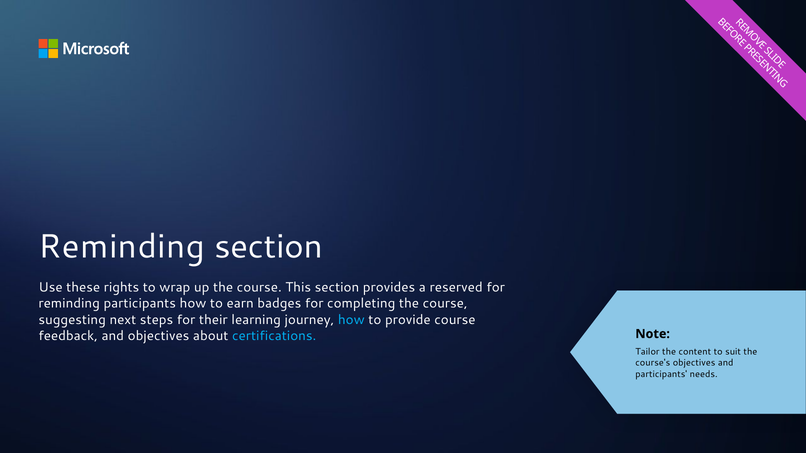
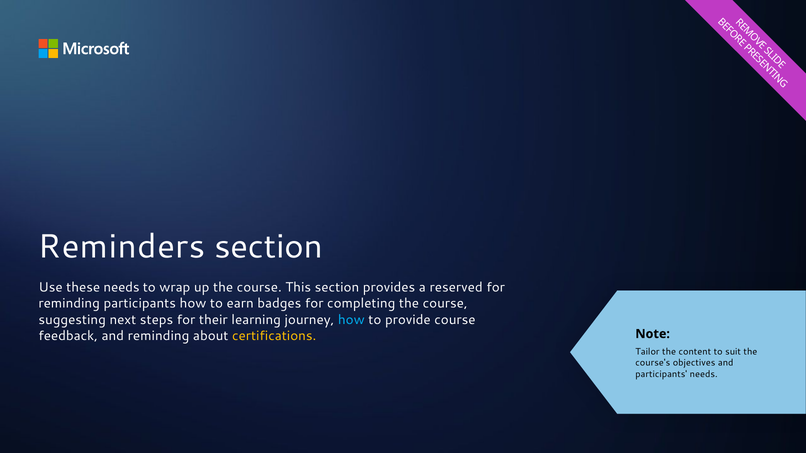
Reminding at (122, 247): Reminding -> Reminders
these rights: rights -> needs
and objectives: objectives -> reminding
certifications colour: light blue -> yellow
